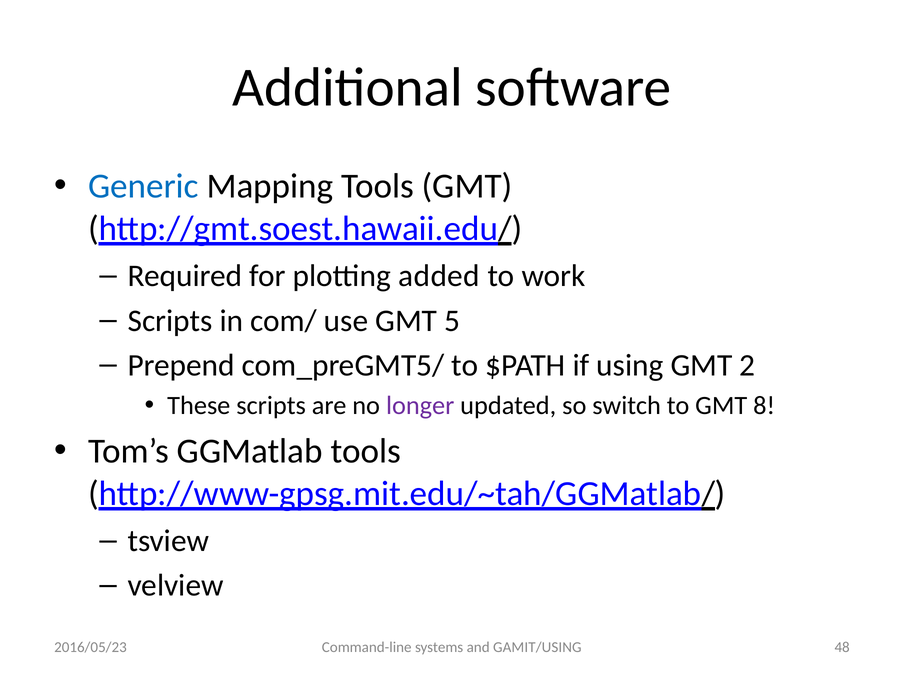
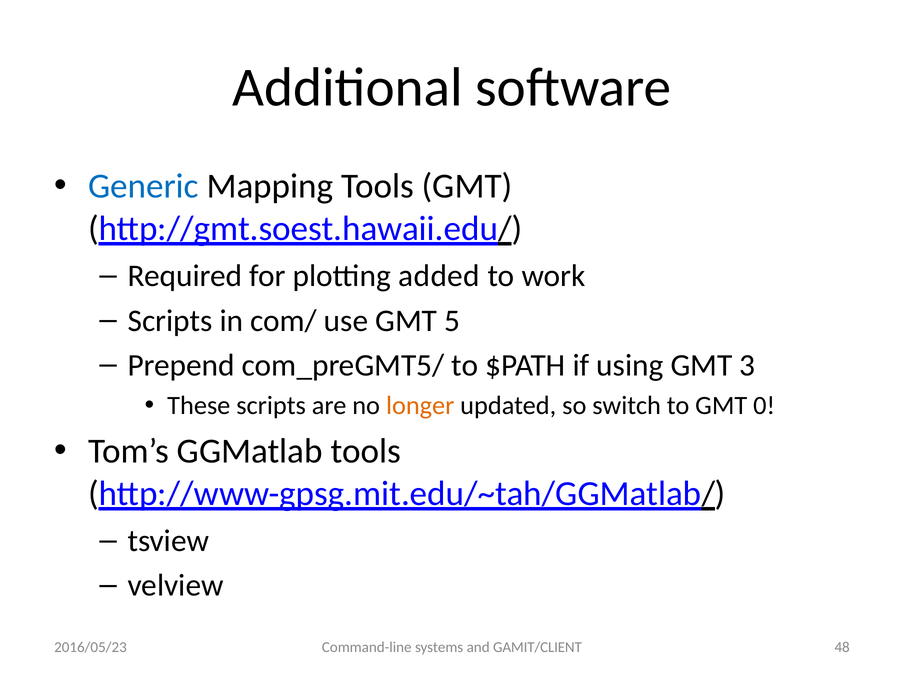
2: 2 -> 3
longer colour: purple -> orange
8: 8 -> 0
GAMIT/USING: GAMIT/USING -> GAMIT/CLIENT
